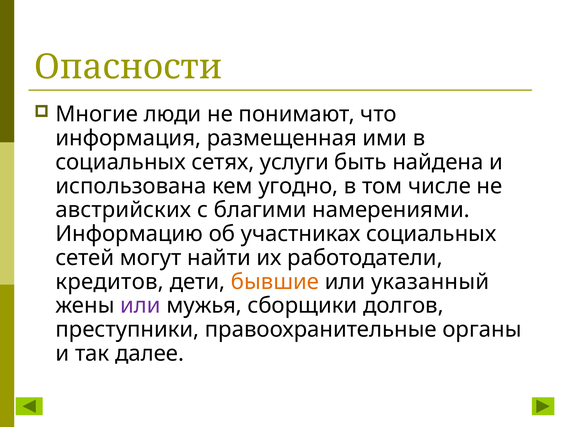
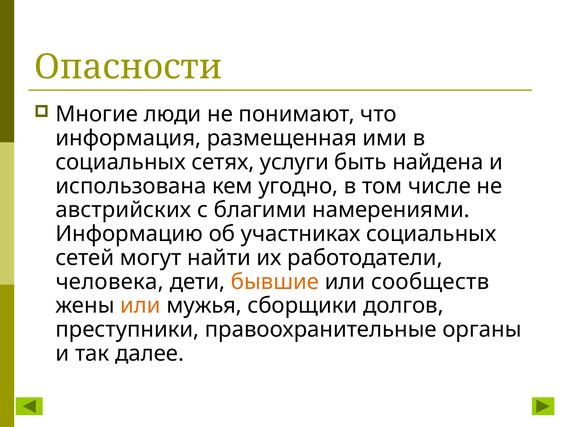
кредитов: кредитов -> человека
указанный: указанный -> сообществ
или at (141, 306) colour: purple -> orange
